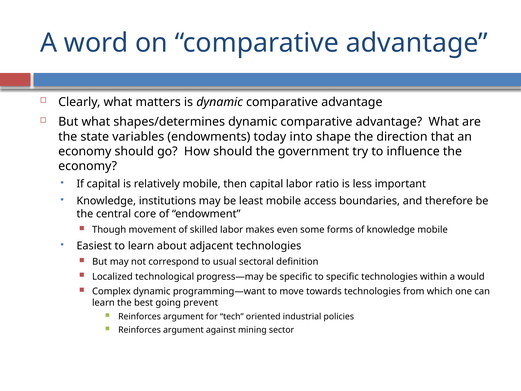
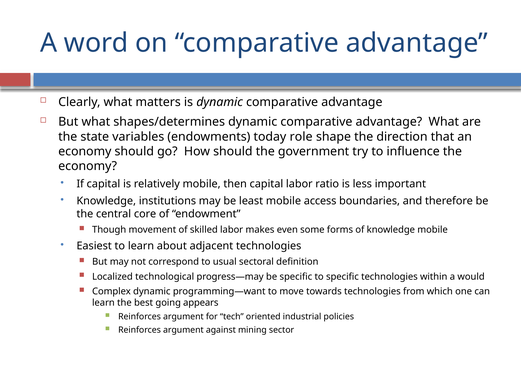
into: into -> role
prevent: prevent -> appears
